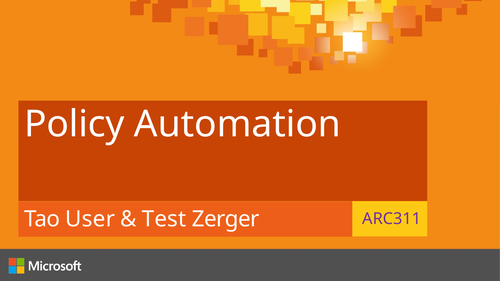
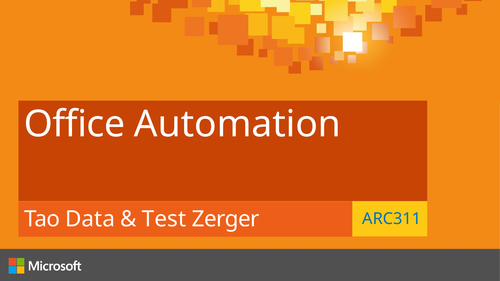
Policy: Policy -> Office
User: User -> Data
ARC311 colour: purple -> blue
